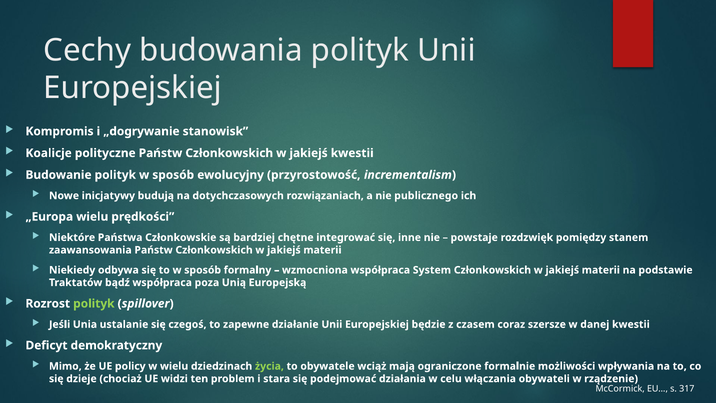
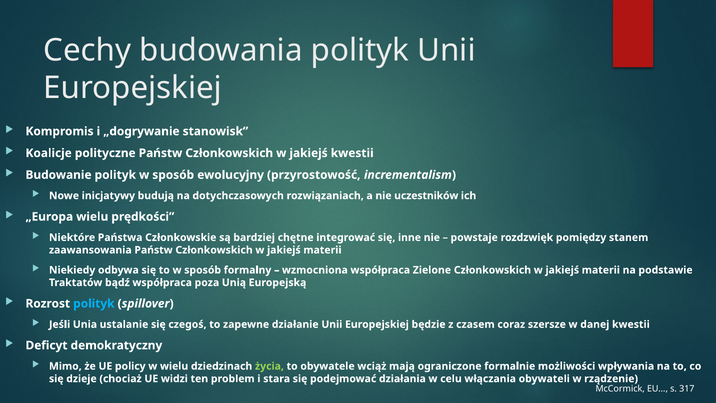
publicznego: publicznego -> uczestników
System: System -> Zielone
polityk at (94, 303) colour: light green -> light blue
